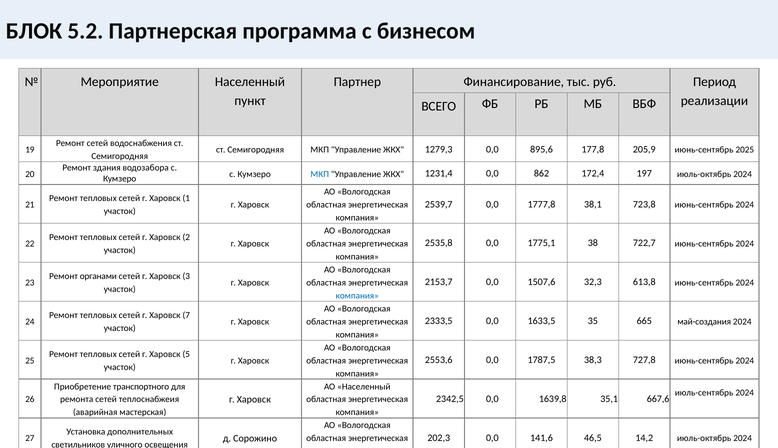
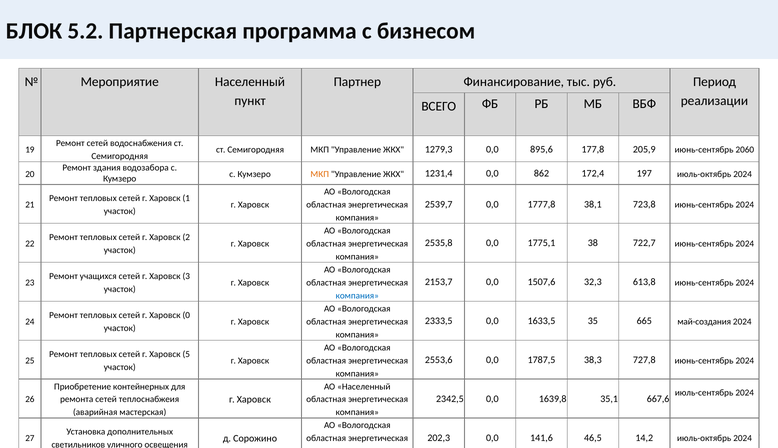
2025: 2025 -> 2060
МКП at (320, 174) colour: blue -> orange
органами: органами -> учащихся
7: 7 -> 0
транспортного: транспортного -> контейнерных
